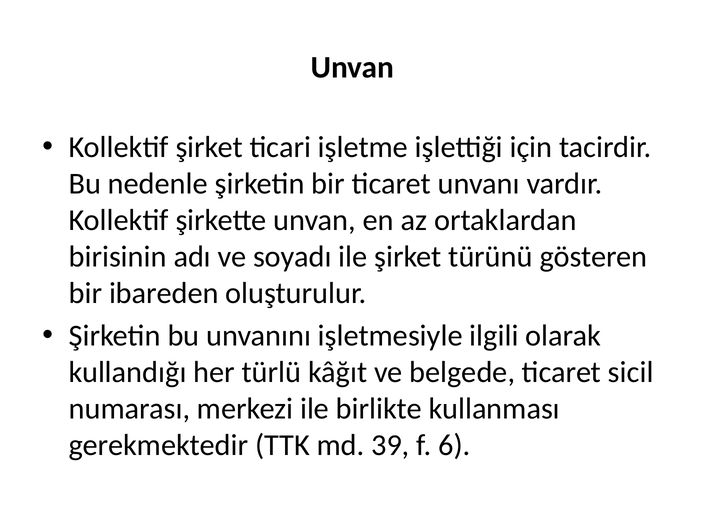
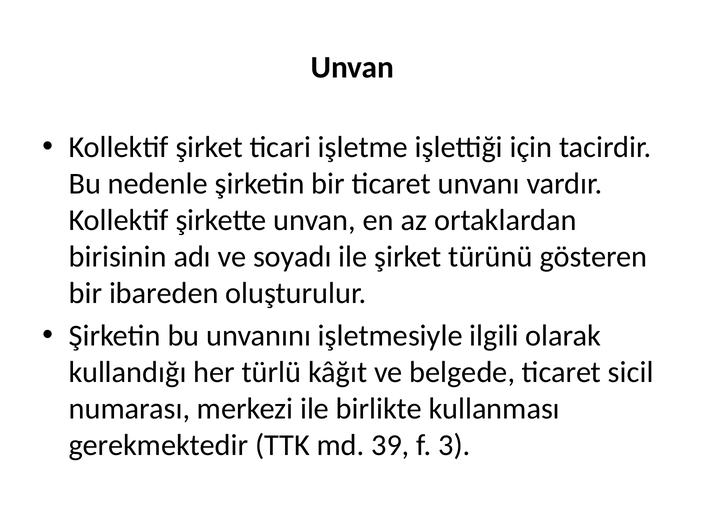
6: 6 -> 3
